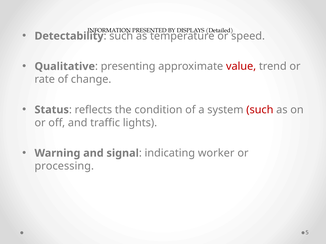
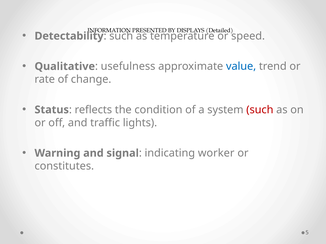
presenting: presenting -> usefulness
value colour: red -> blue
processing: processing -> constitutes
